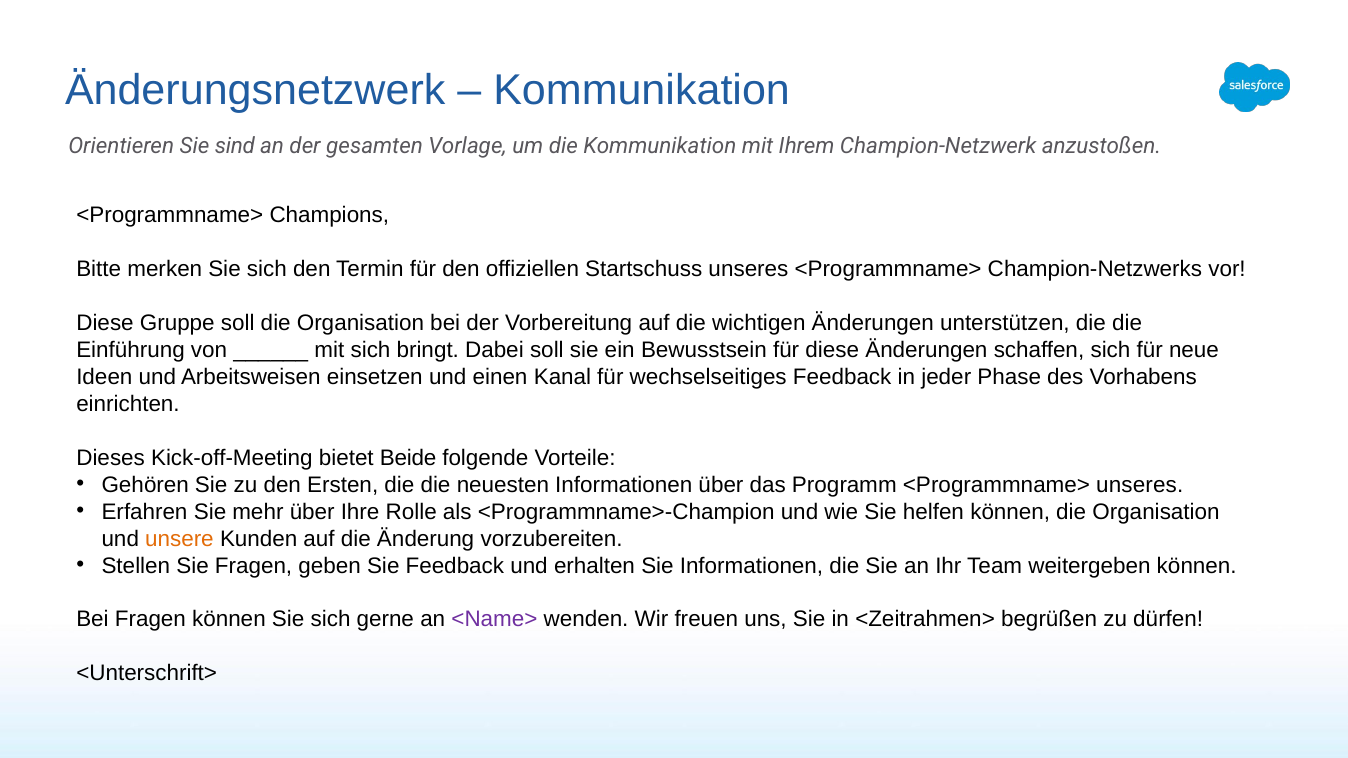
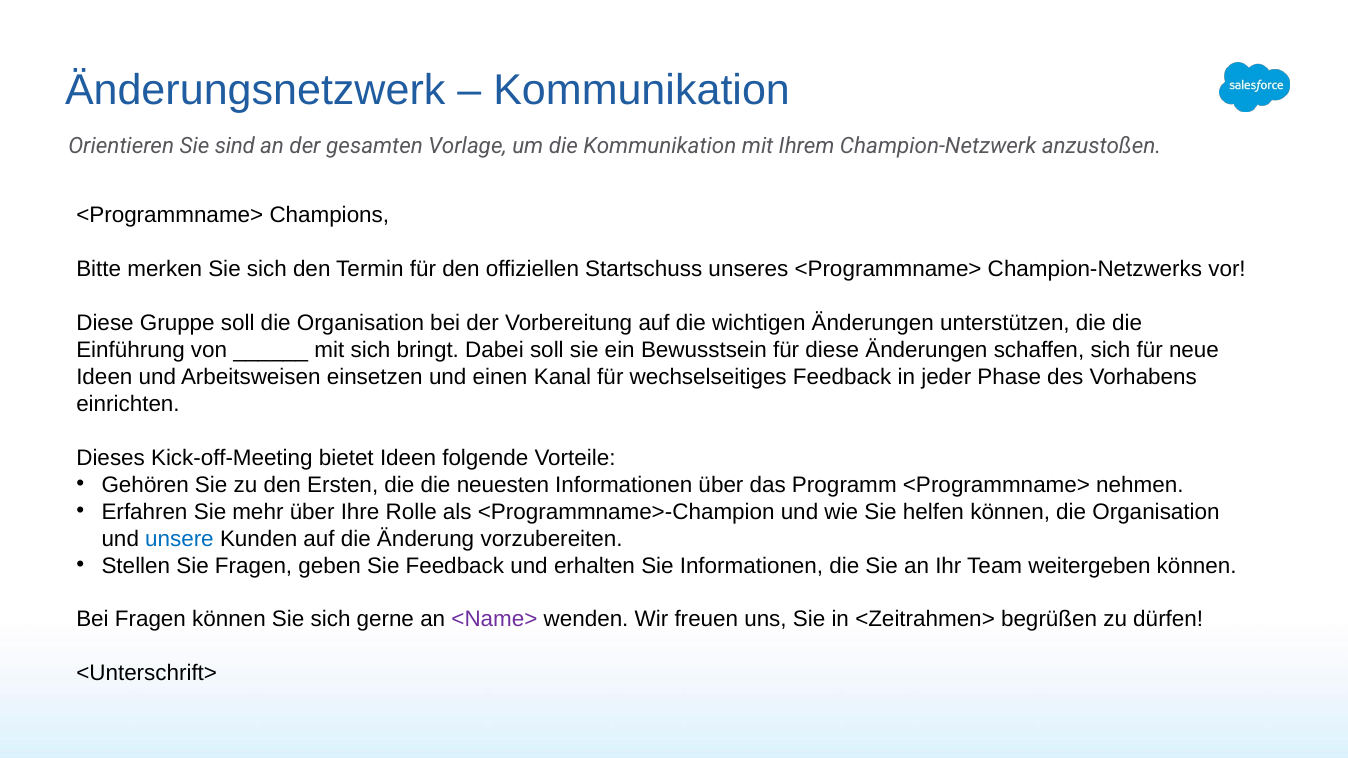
bietet Beide: Beide -> Ideen
<Programmname> unseres: unseres -> nehmen
unsere colour: orange -> blue
